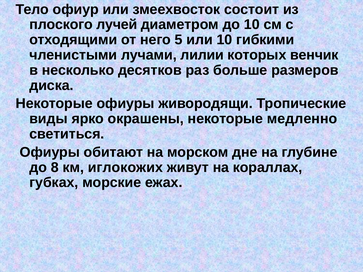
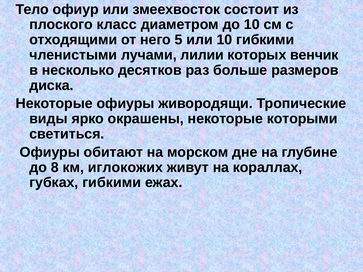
лучей: лучей -> класс
медленно: медленно -> которыми
губках морские: морские -> гибкими
